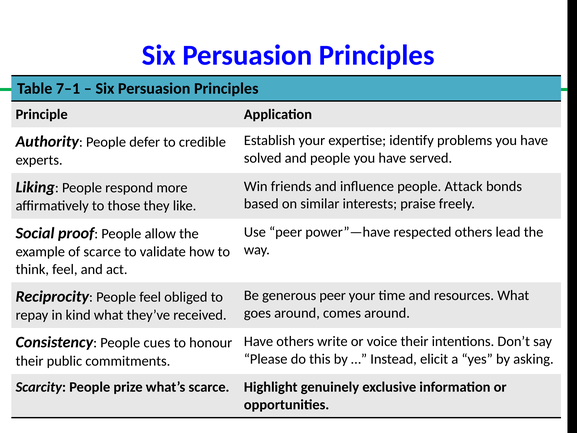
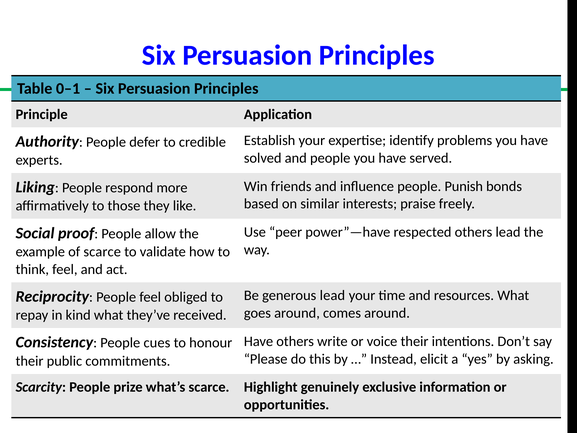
7–1: 7–1 -> 0–1
Attack: Attack -> Punish
generous peer: peer -> lead
